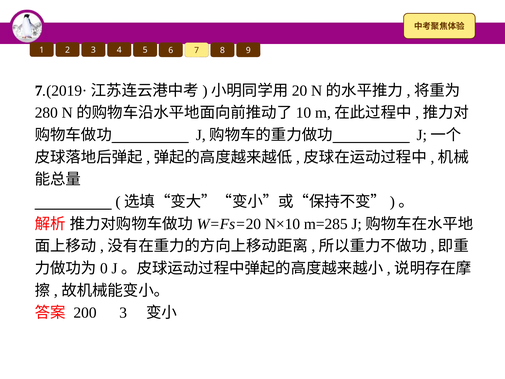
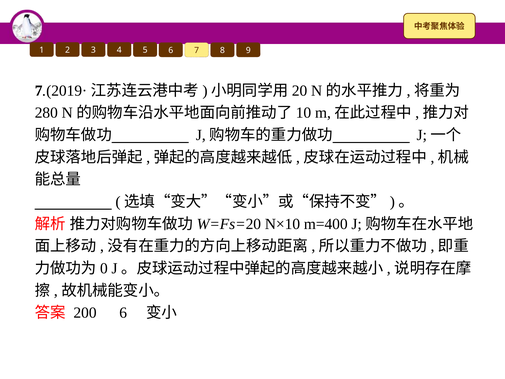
m=285: m=285 -> m=400
200 3: 3 -> 6
